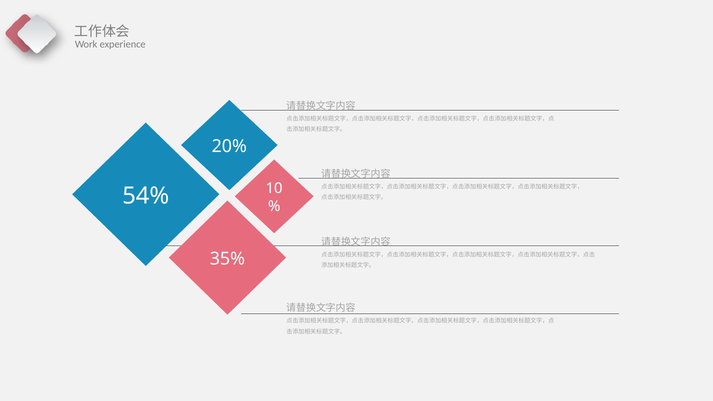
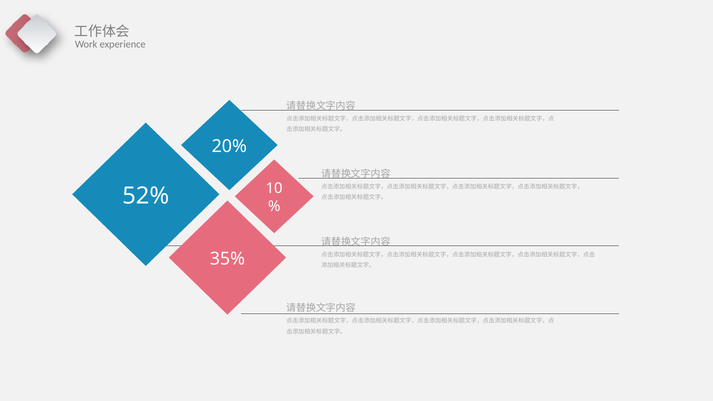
54%: 54% -> 52%
